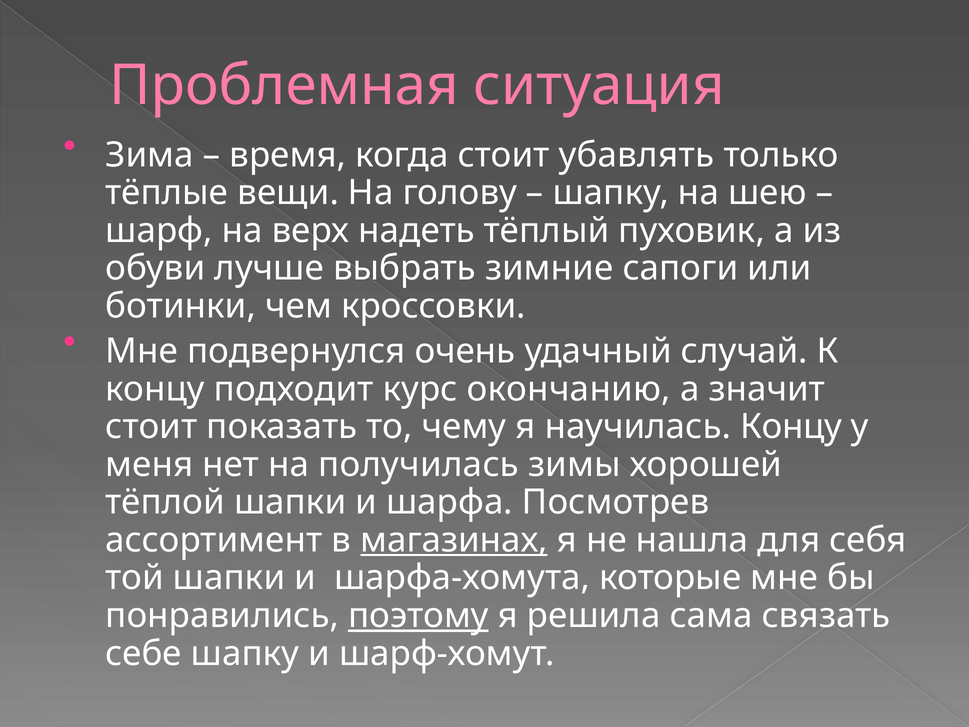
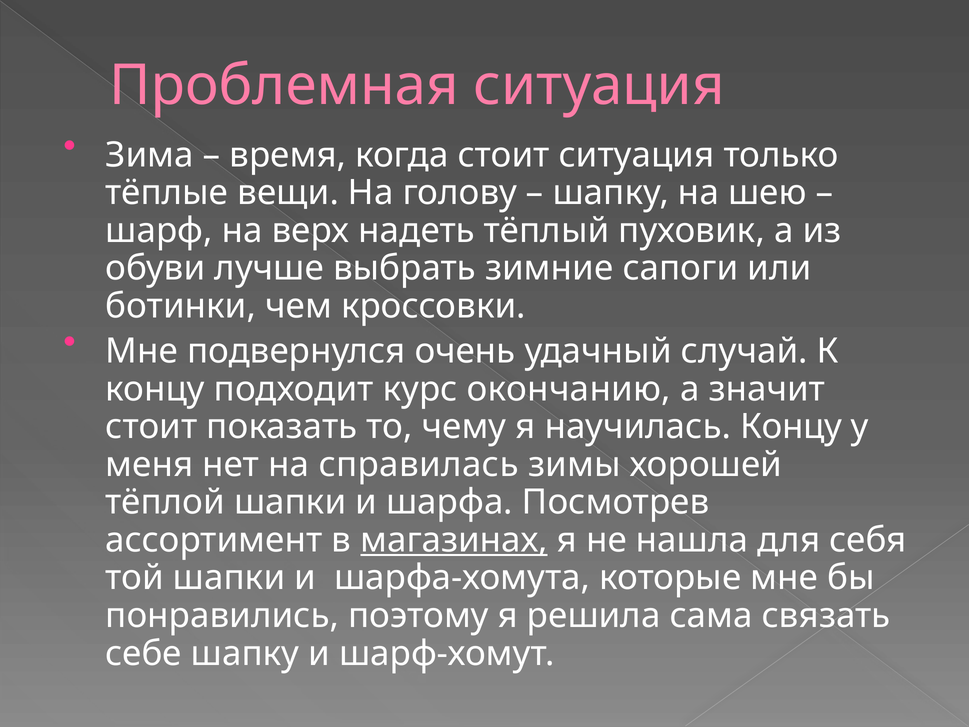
стоит убавлять: убавлять -> ситуация
получилась: получилась -> справилась
поэтому underline: present -> none
